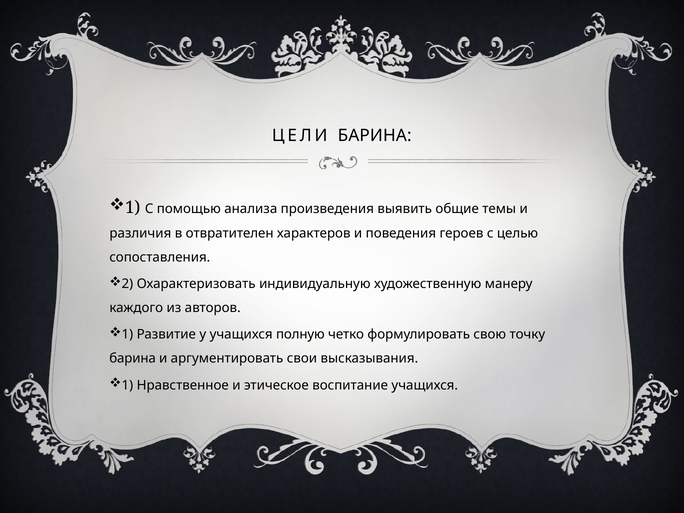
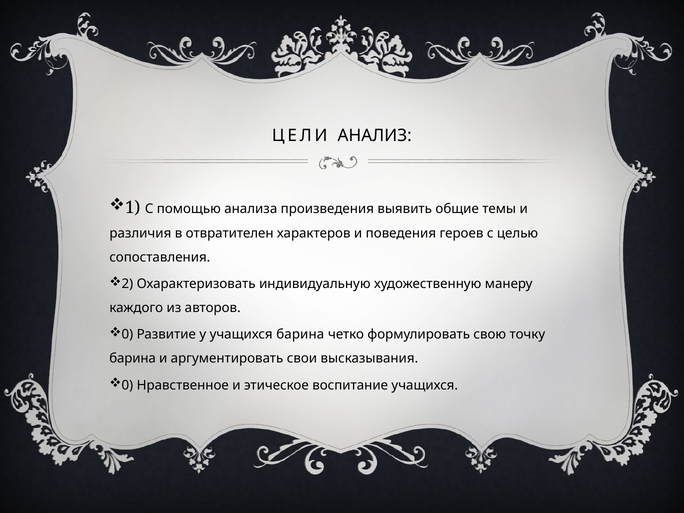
ЦЕЛИ БАРИНА: БАРИНА -> АНАЛИЗ
1 at (127, 335): 1 -> 0
учащихся полную: полную -> барина
1 at (127, 385): 1 -> 0
